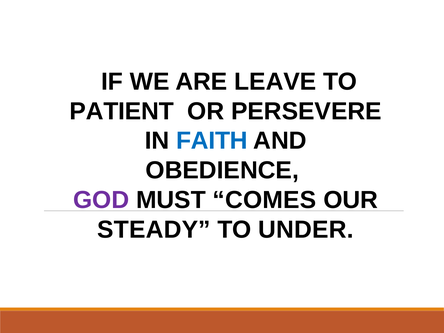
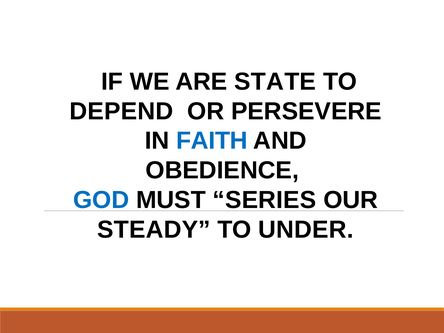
LEAVE: LEAVE -> STATE
PATIENT: PATIENT -> DEPEND
GOD colour: purple -> blue
COMES: COMES -> SERIES
